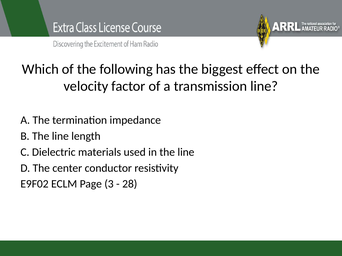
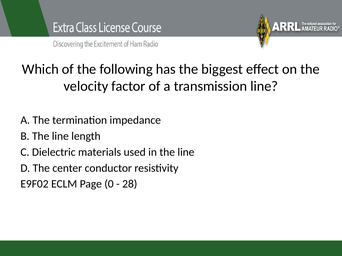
3: 3 -> 0
